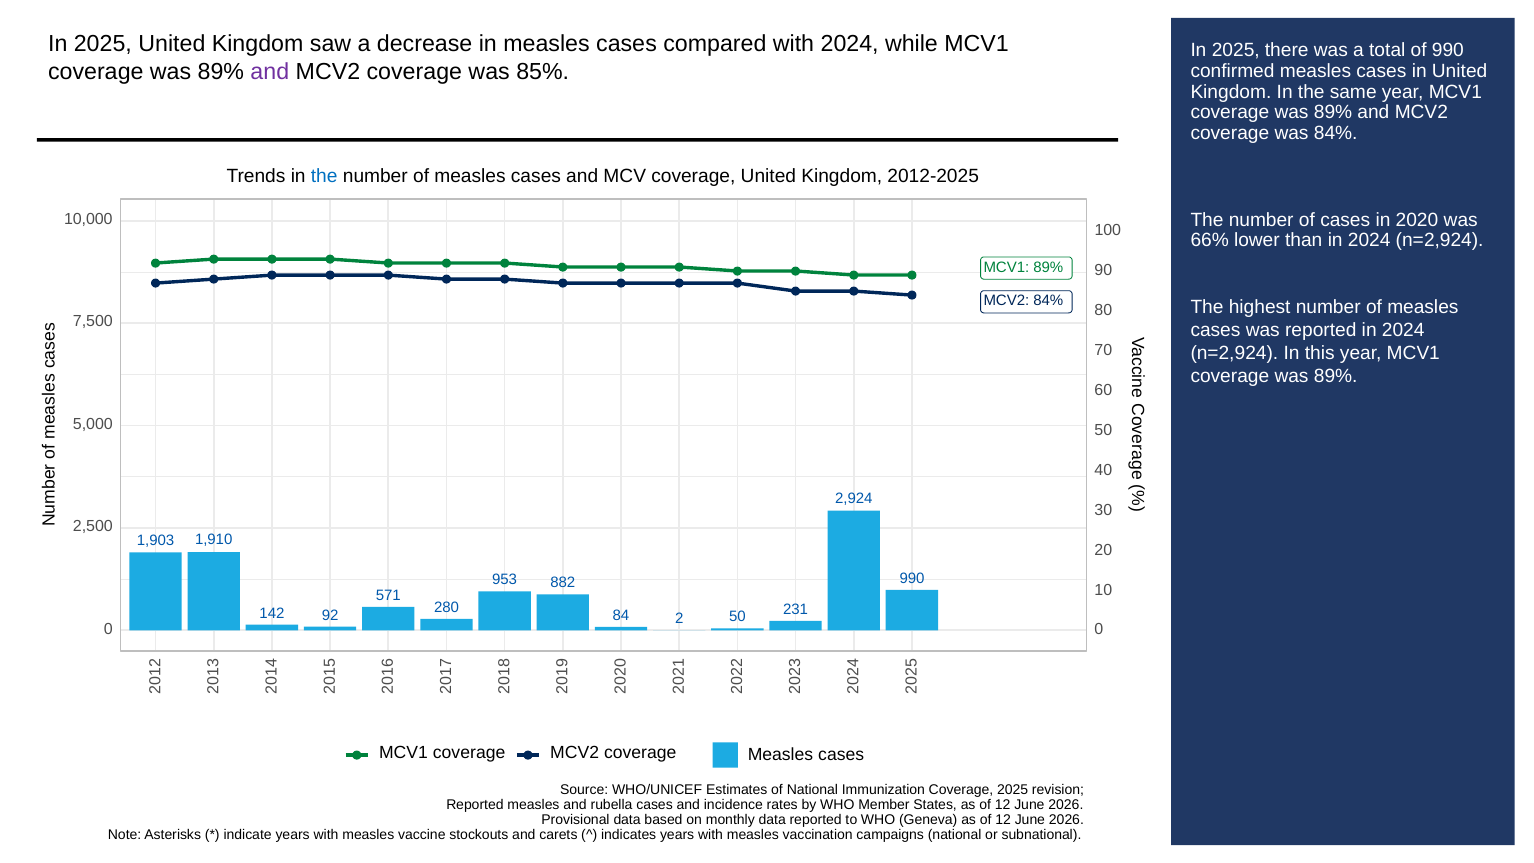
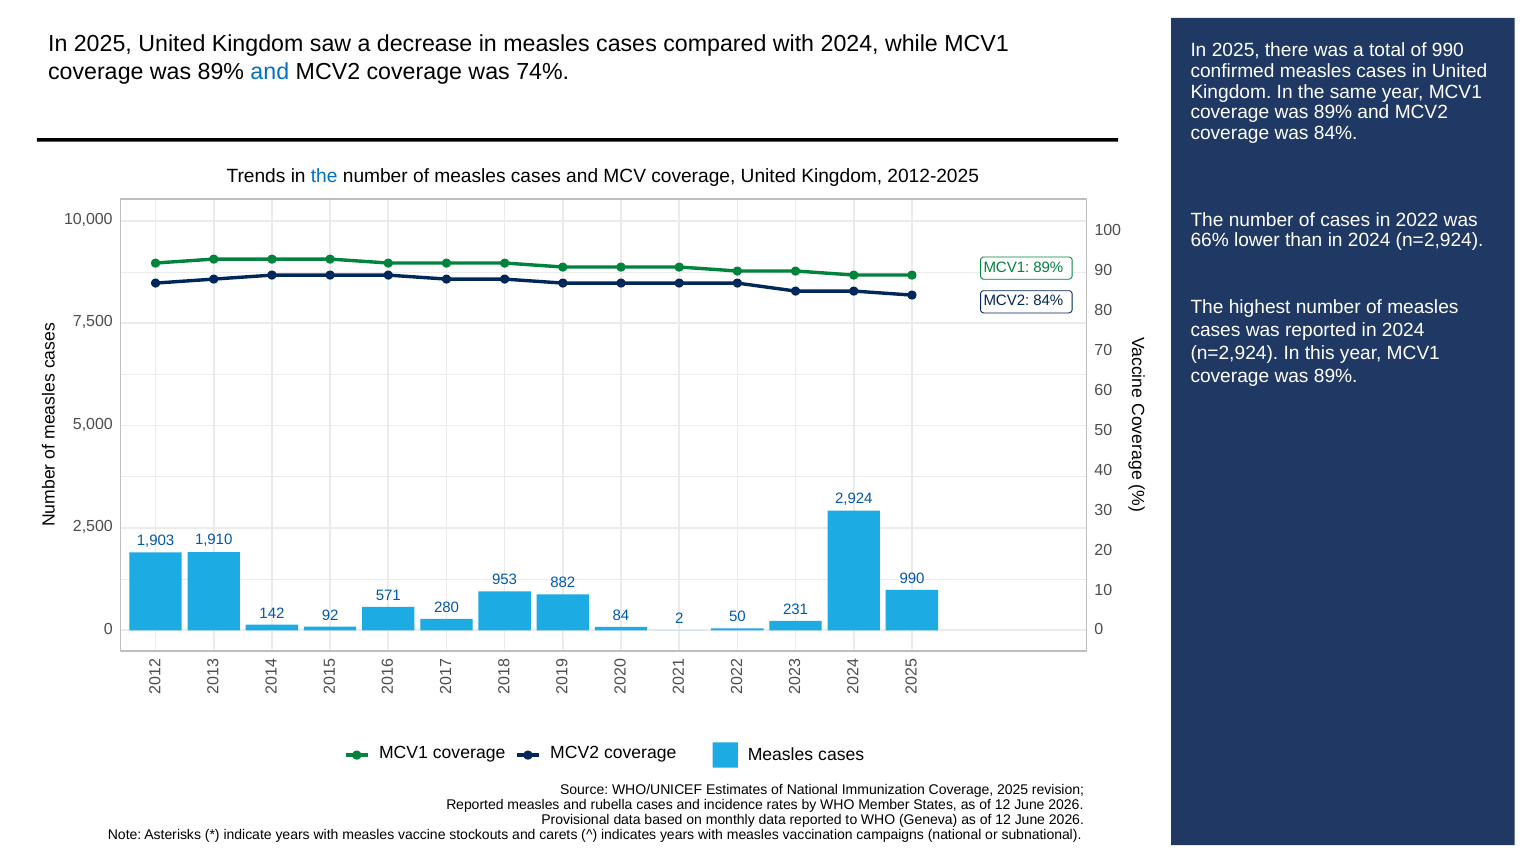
and at (270, 72) colour: purple -> blue
85%: 85% -> 74%
2020: 2020 -> 2022
